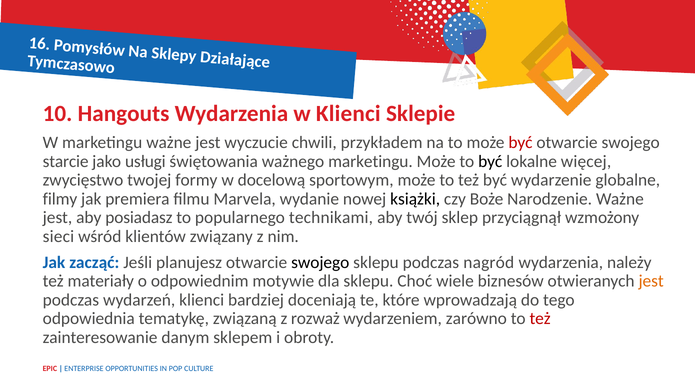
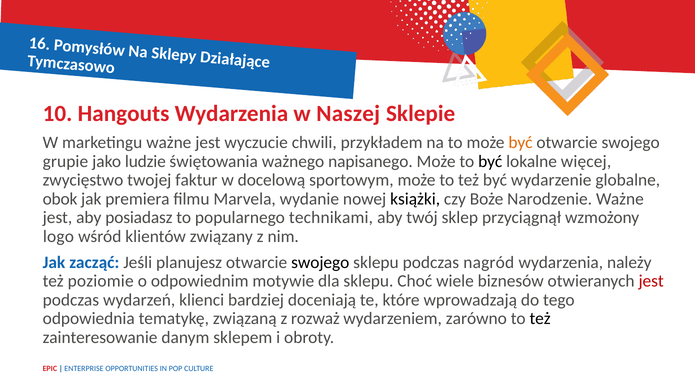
w Klienci: Klienci -> Naszej
być at (521, 143) colour: red -> orange
starcie: starcie -> grupie
usługi: usługi -> ludzie
ważnego marketingu: marketingu -> napisanego
formy: formy -> faktur
filmy: filmy -> obok
sieci: sieci -> logo
materiały: materiały -> poziomie
jest at (651, 281) colour: orange -> red
też at (540, 319) colour: red -> black
